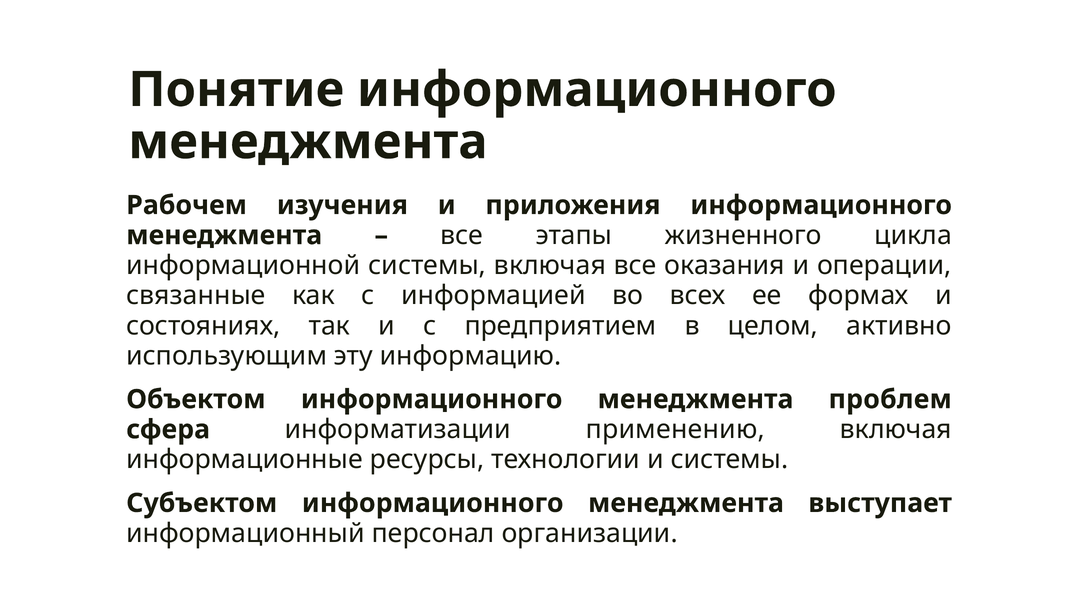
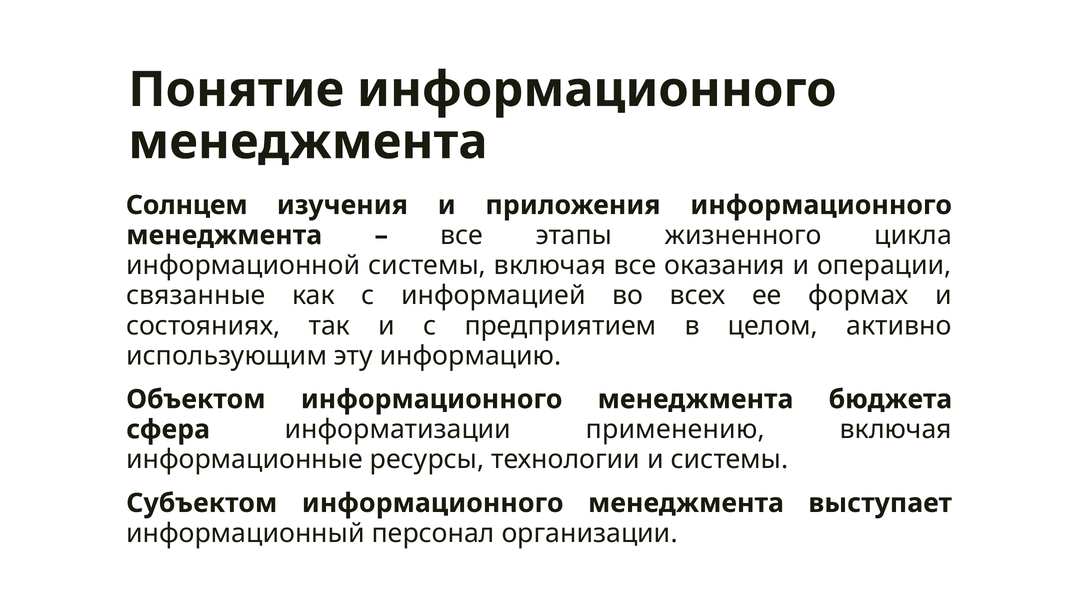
Рабочем: Рабочем -> Солнцем
проблем: проблем -> бюджета
